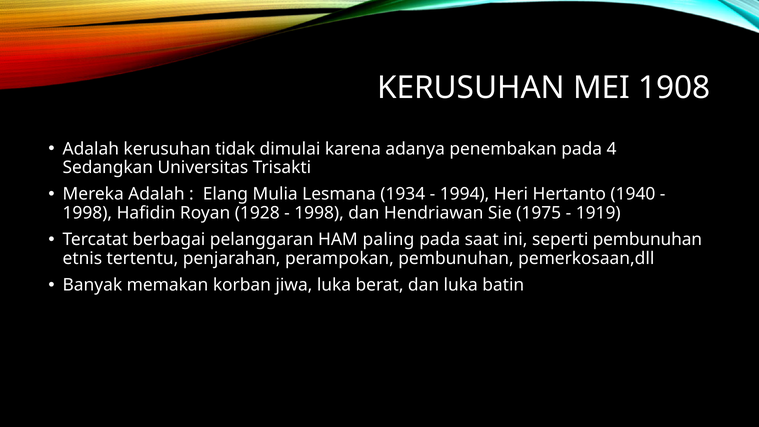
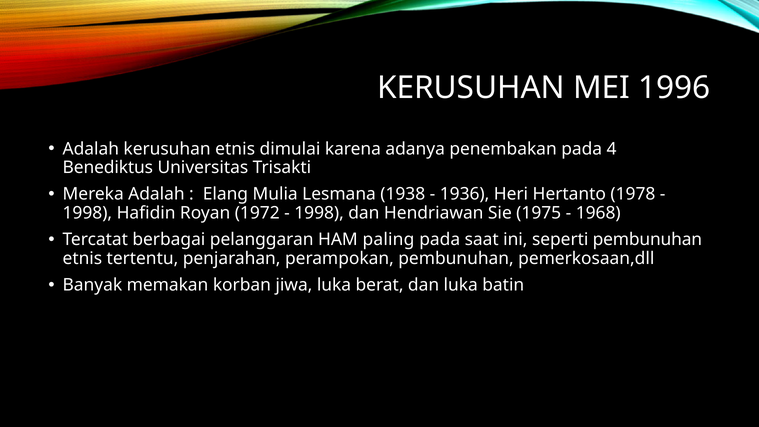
1908: 1908 -> 1996
kerusuhan tidak: tidak -> etnis
Sedangkan: Sedangkan -> Benediktus
1934: 1934 -> 1938
1994: 1994 -> 1936
1940: 1940 -> 1978
1928: 1928 -> 1972
1919: 1919 -> 1968
